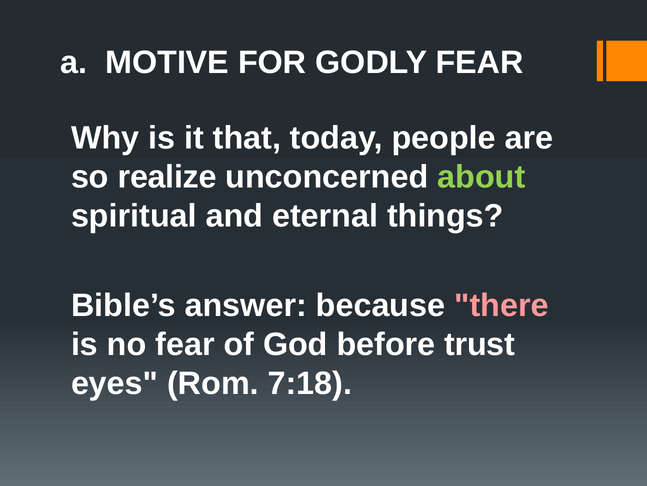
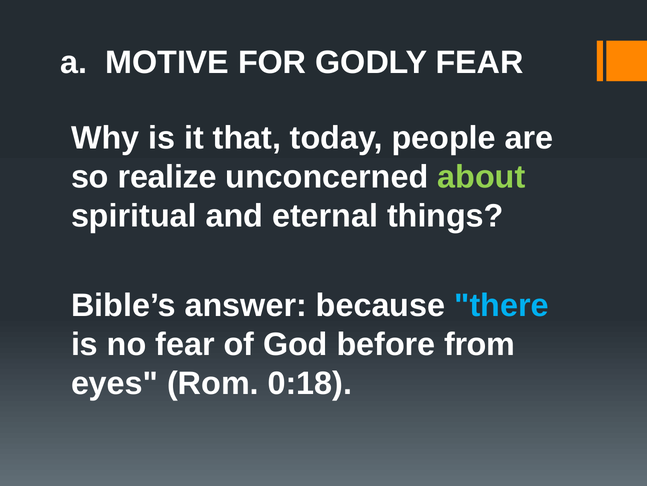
there colour: pink -> light blue
trust: trust -> from
7:18: 7:18 -> 0:18
